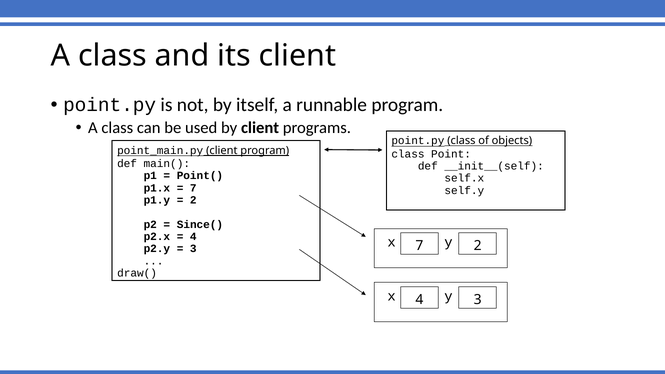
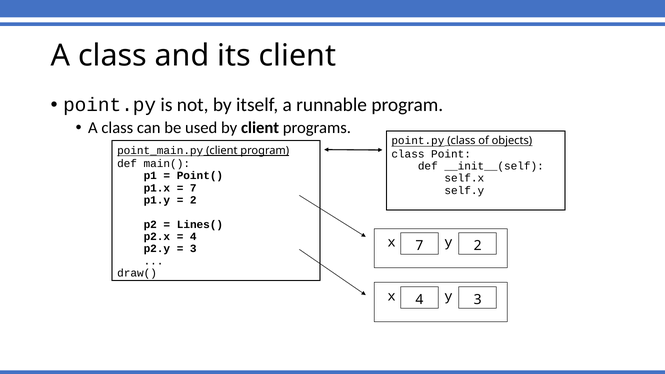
Since(: Since( -> Lines(
